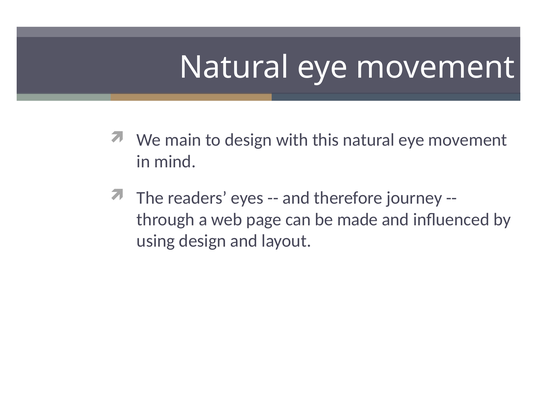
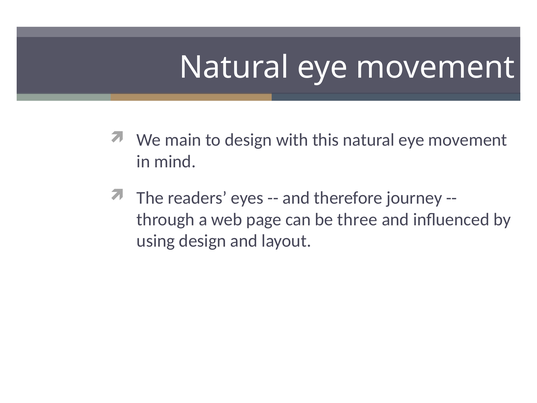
made: made -> three
